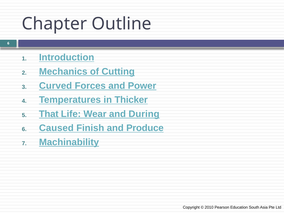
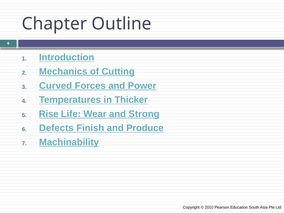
That: That -> Rise
During: During -> Strong
Caused: Caused -> Defects
